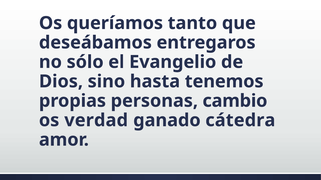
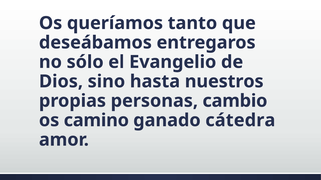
tenemos: tenemos -> nuestros
verdad: verdad -> camino
